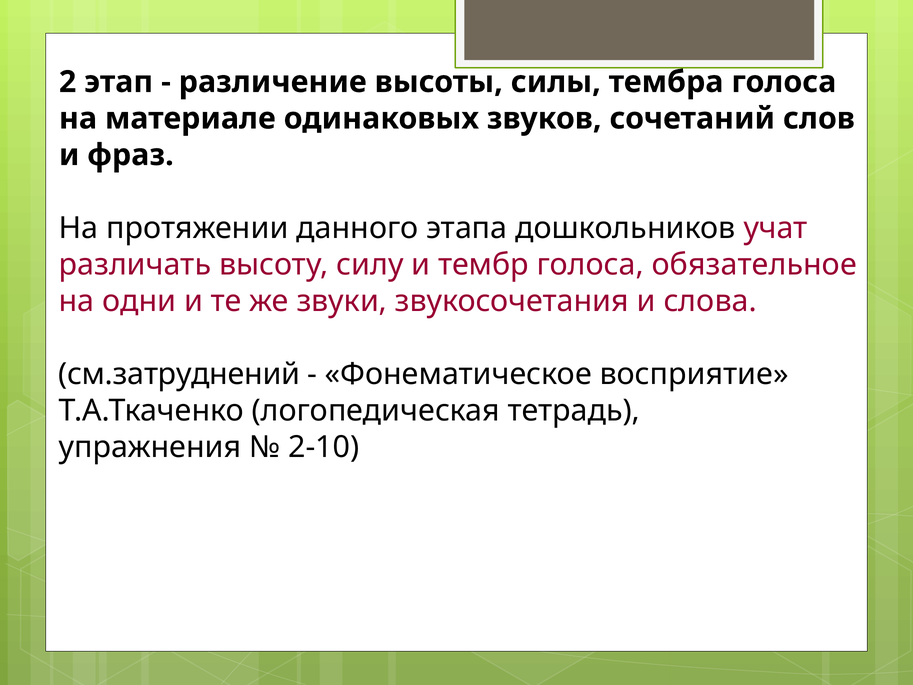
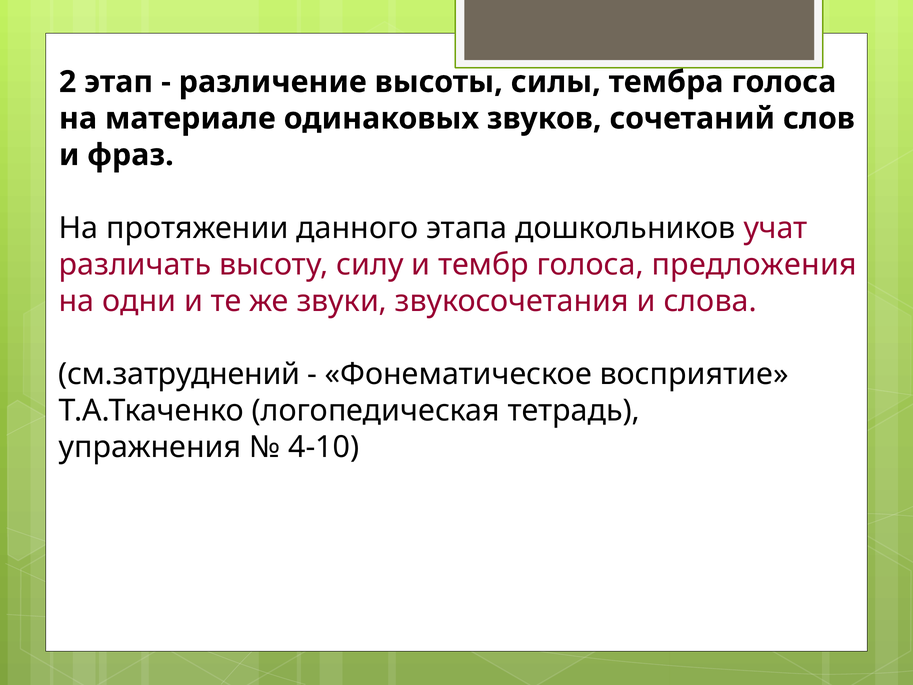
обязательное: обязательное -> предложения
2-10: 2-10 -> 4-10
